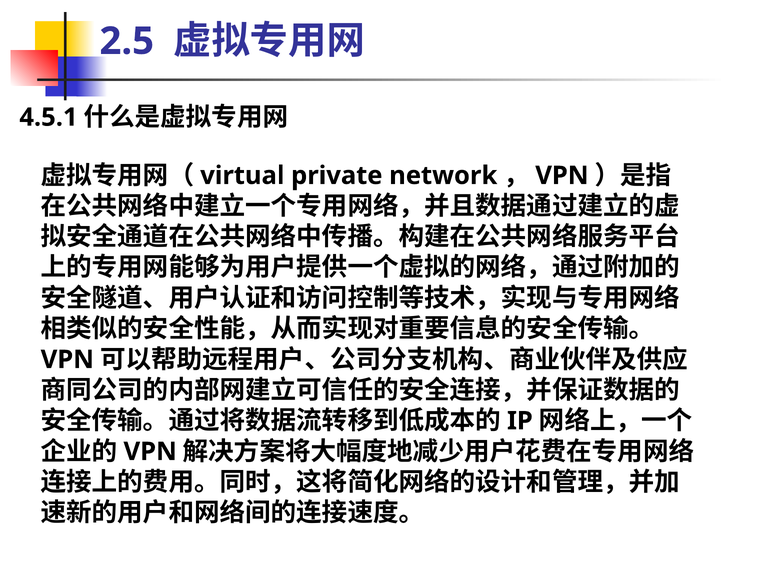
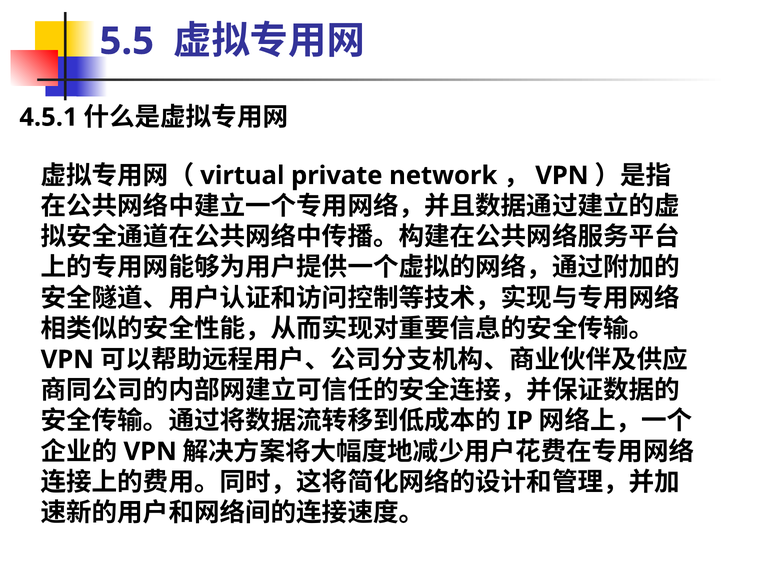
2.5: 2.5 -> 5.5
